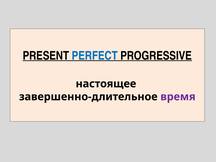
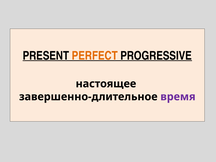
PERFECT colour: blue -> orange
